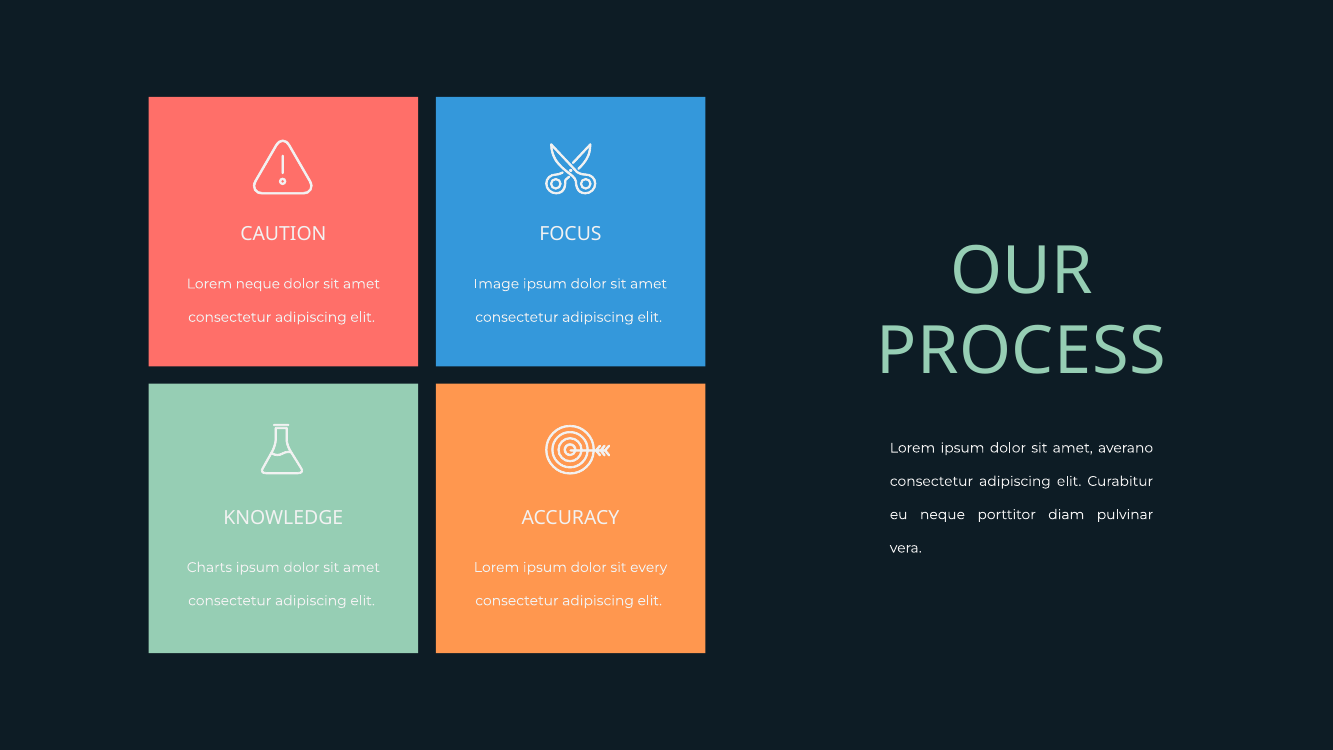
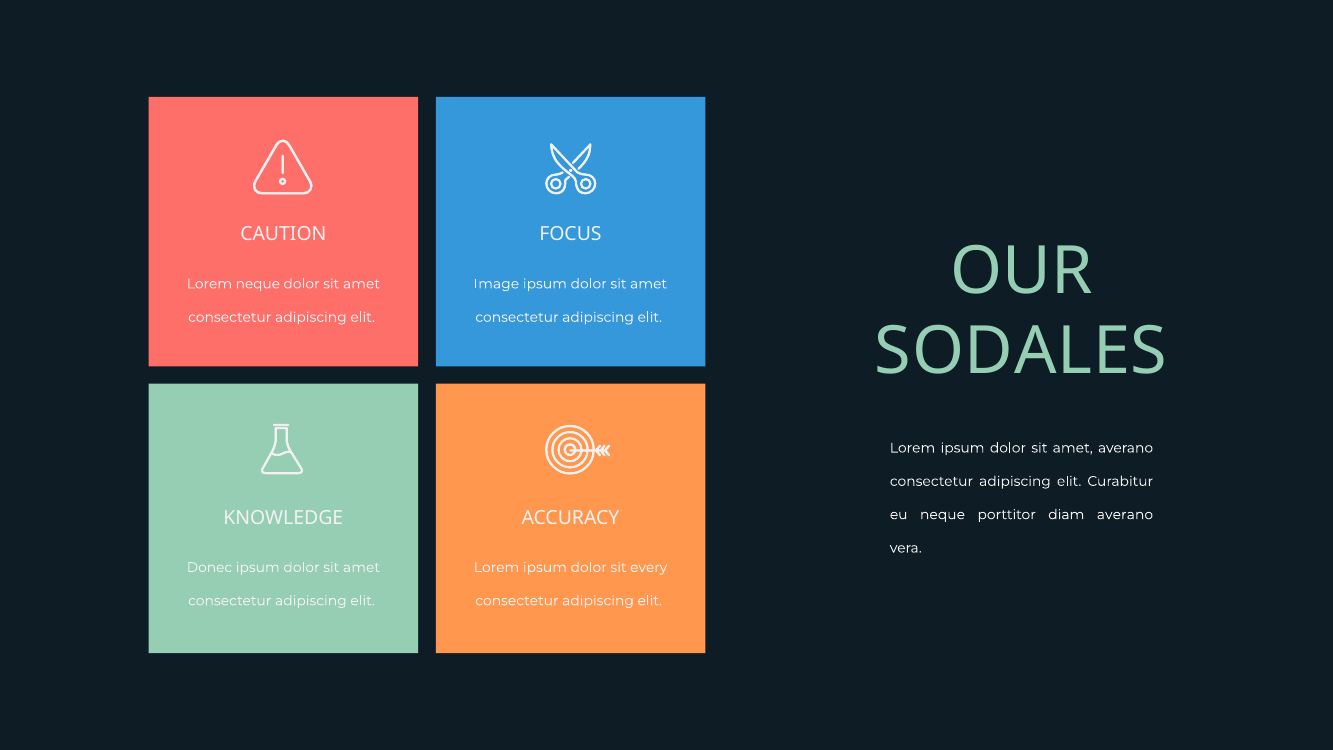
PROCESS: PROCESS -> SODALES
diam pulvinar: pulvinar -> averano
Charts: Charts -> Donec
